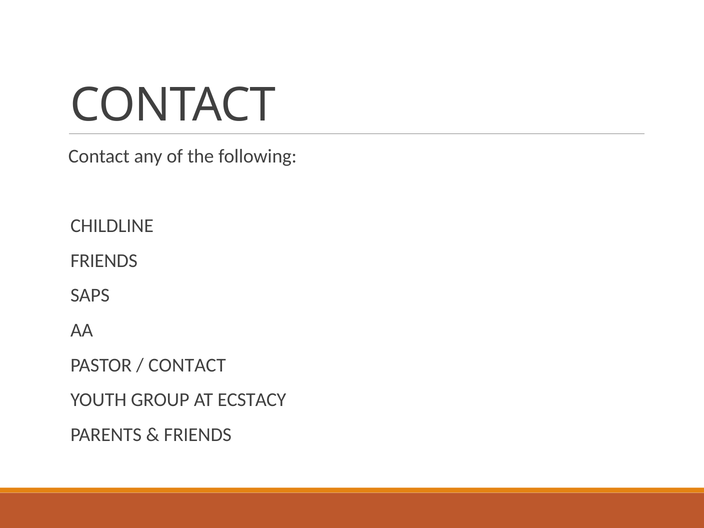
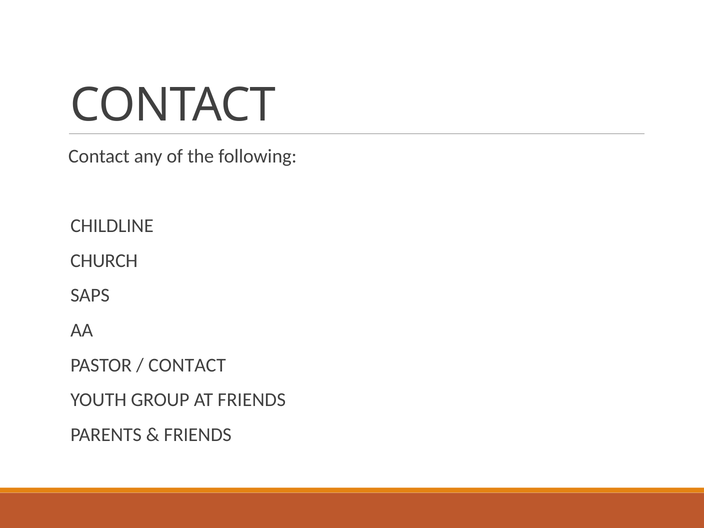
FRIENDS at (104, 261): FRIENDS -> CHURCH
AT ECSTACY: ECSTACY -> FRIENDS
